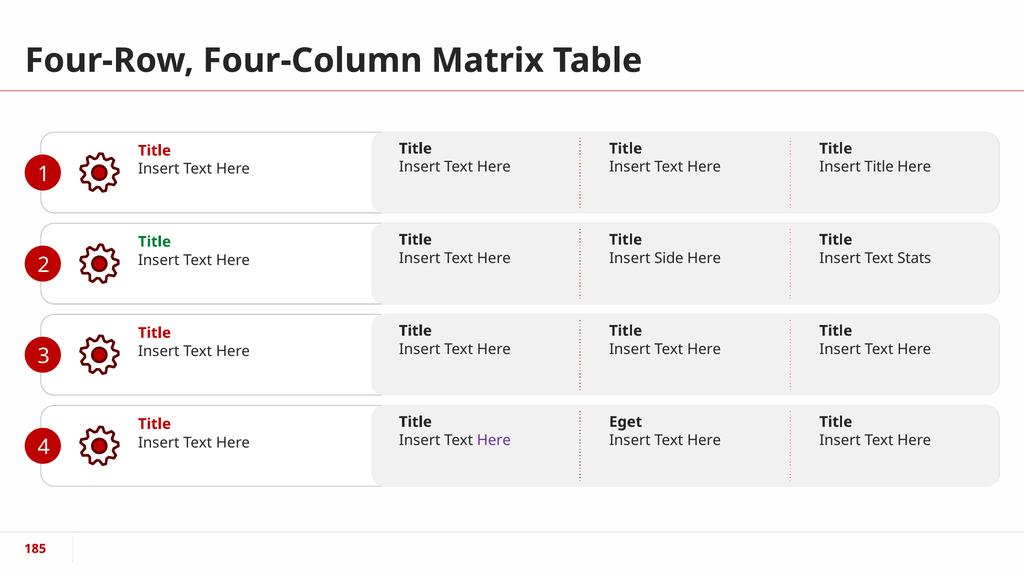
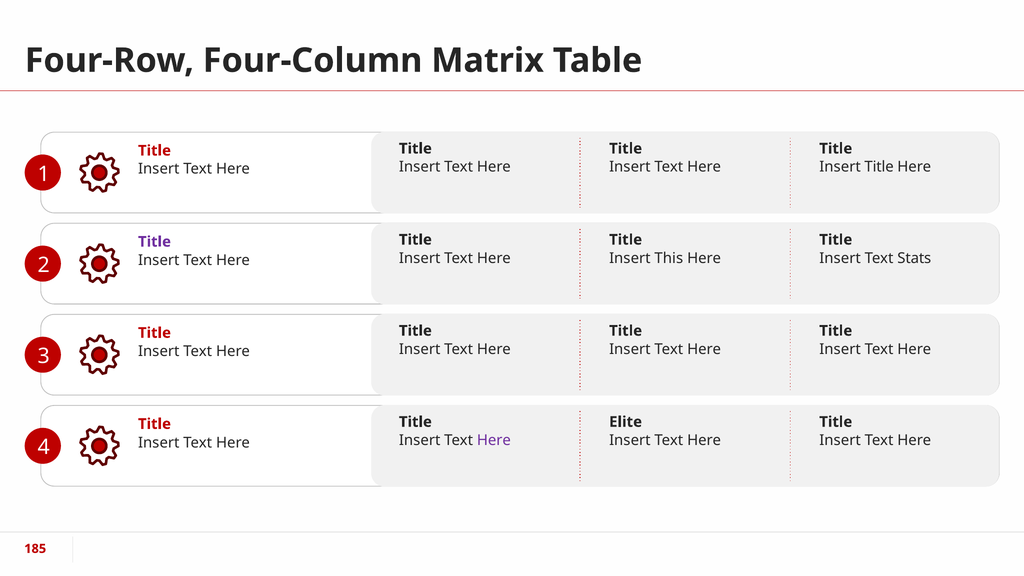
Title at (155, 242) colour: green -> purple
Side: Side -> This
Eget: Eget -> Elite
